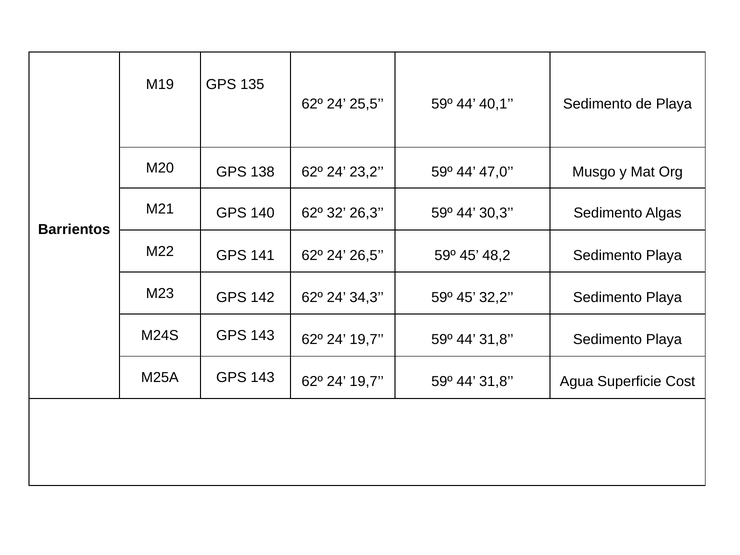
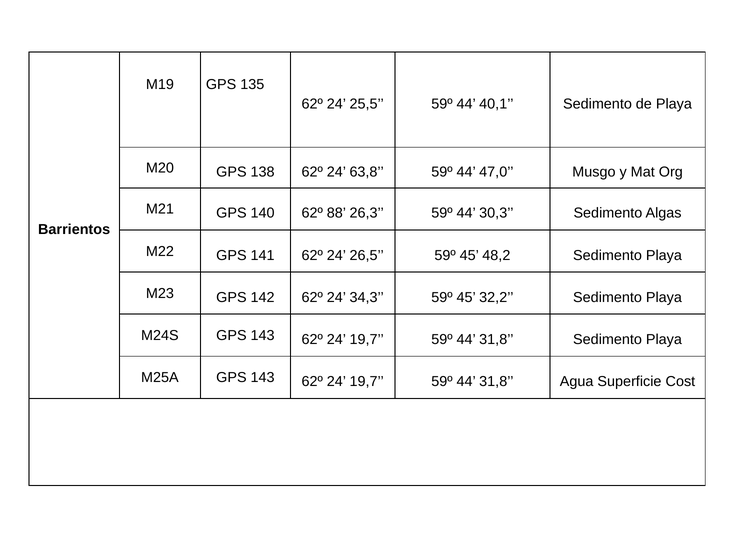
23,2: 23,2 -> 63,8
32: 32 -> 88
